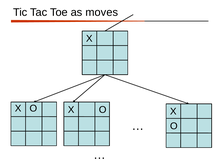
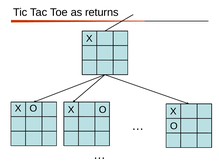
moves: moves -> returns
